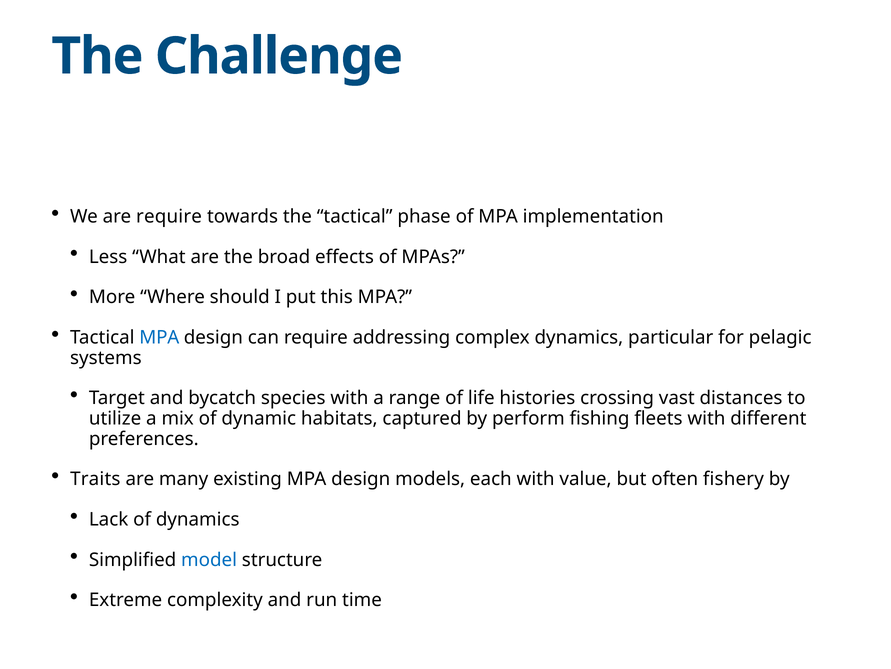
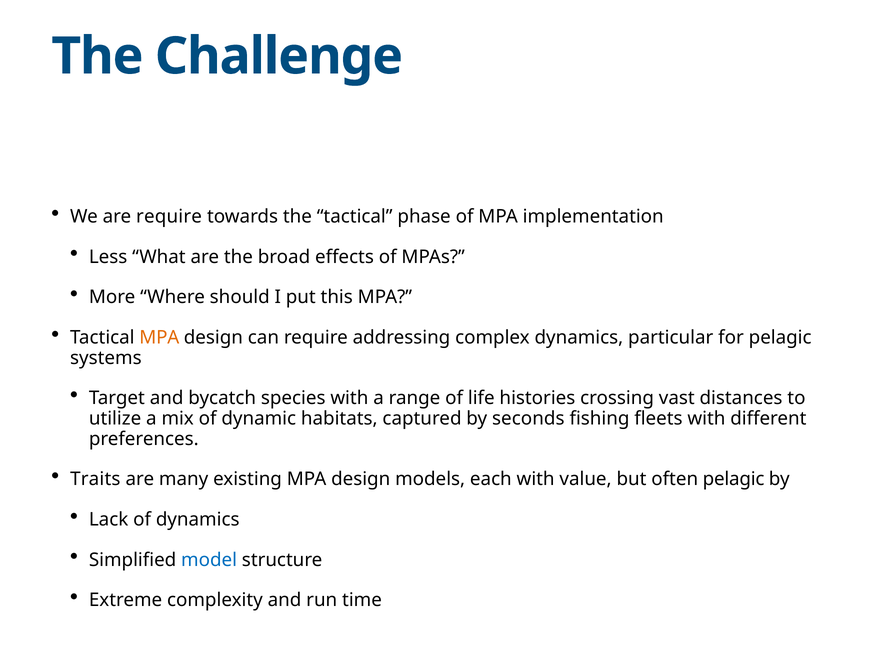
MPA at (159, 337) colour: blue -> orange
perform: perform -> seconds
often fishery: fishery -> pelagic
